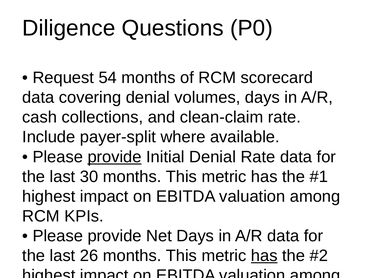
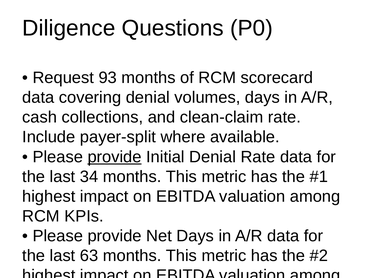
54: 54 -> 93
30: 30 -> 34
26: 26 -> 63
has at (264, 256) underline: present -> none
